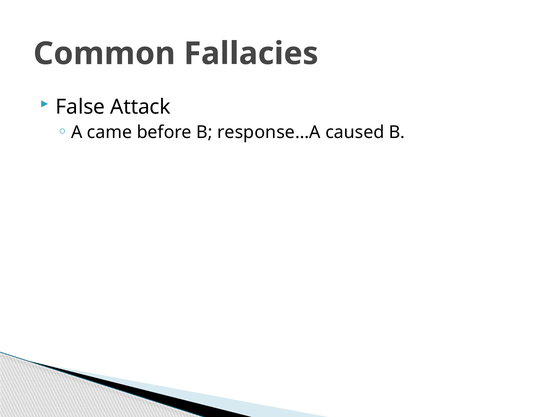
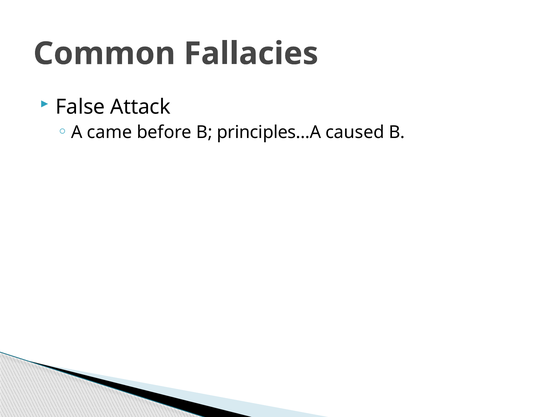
response…A: response…A -> principles…A
